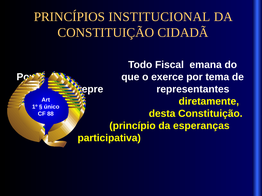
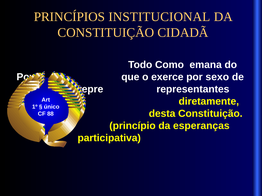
Fiscal: Fiscal -> Como
tema: tema -> sexo
